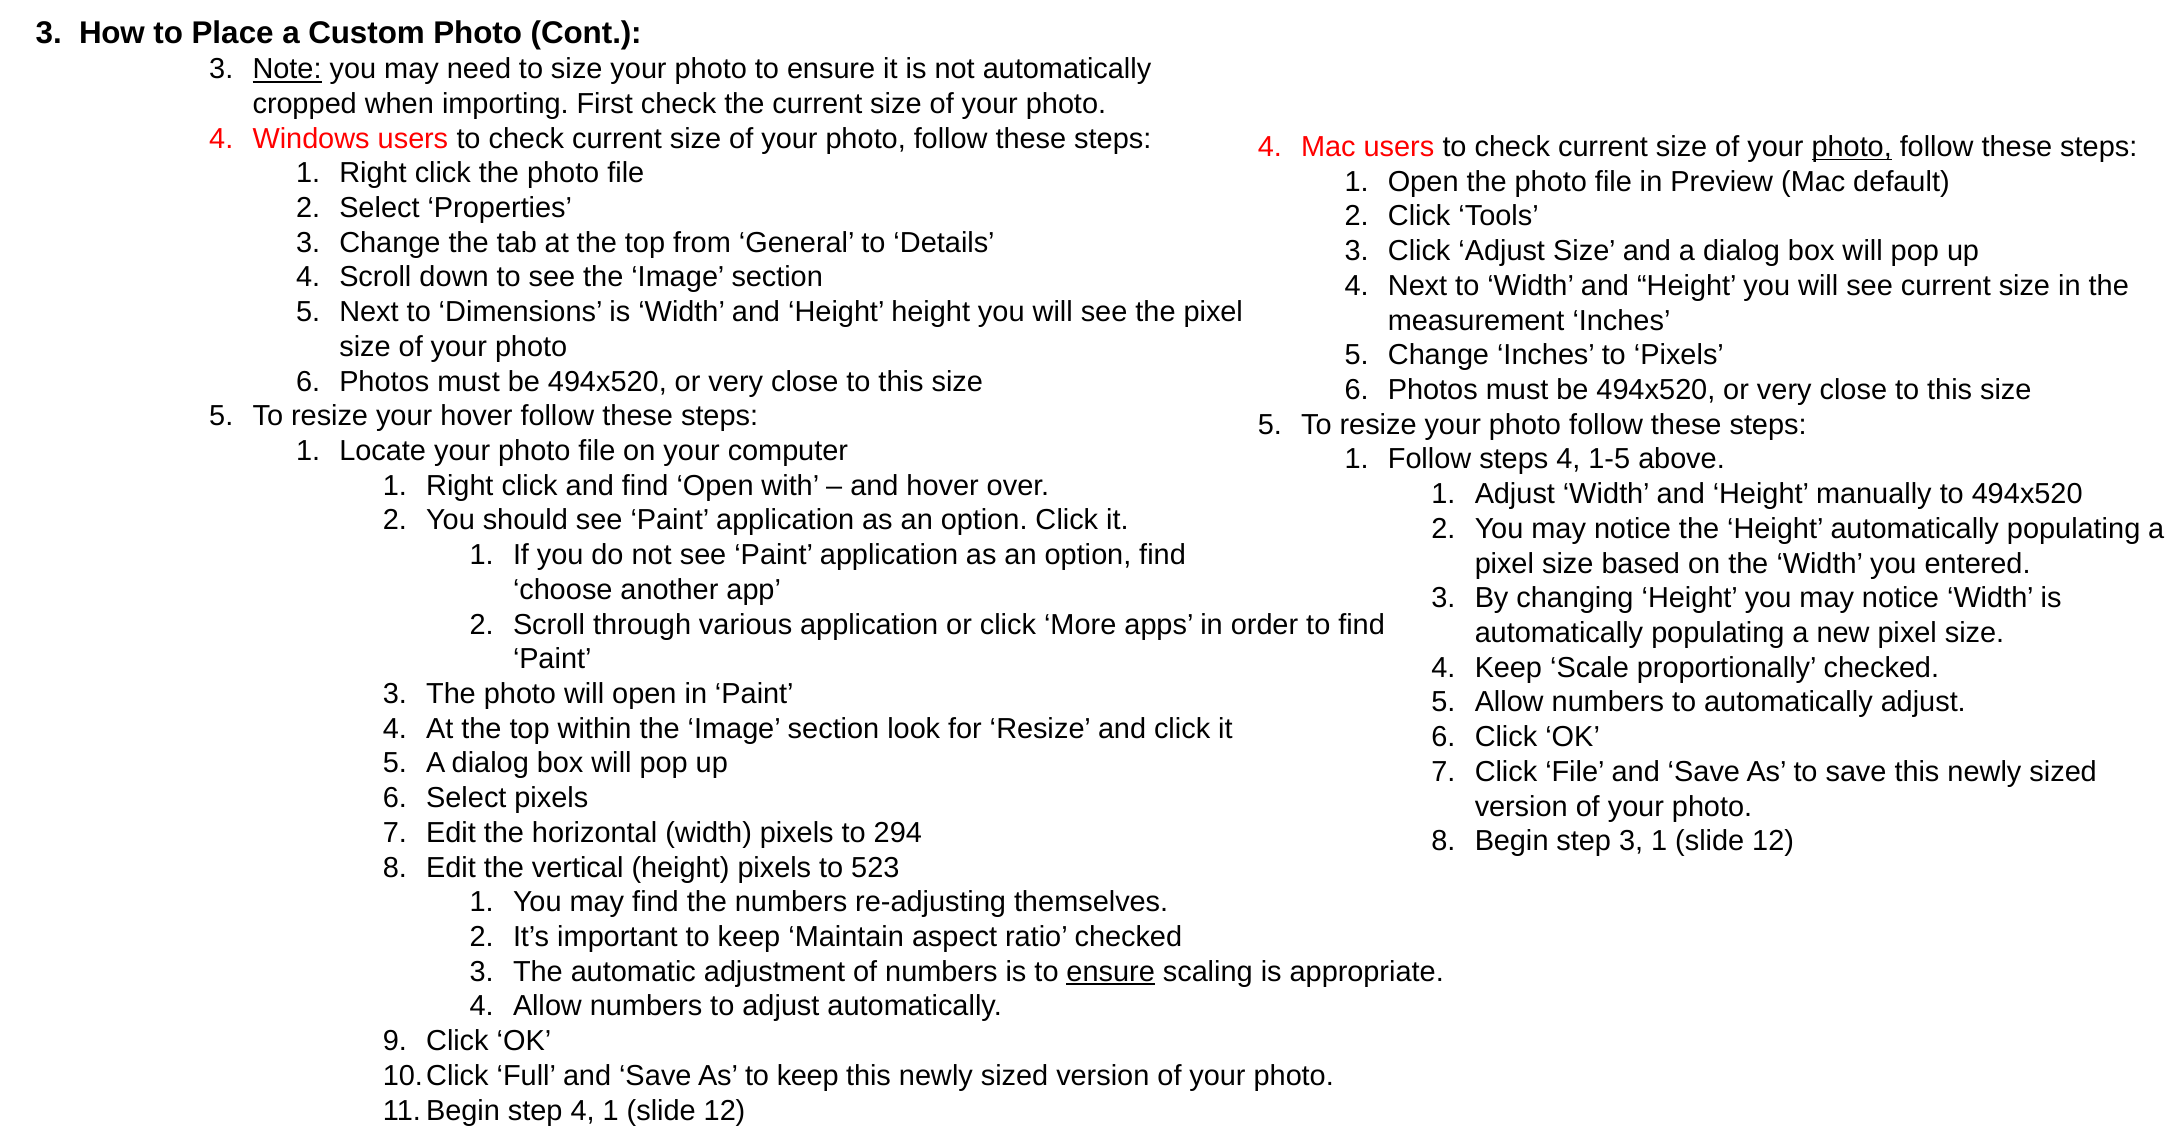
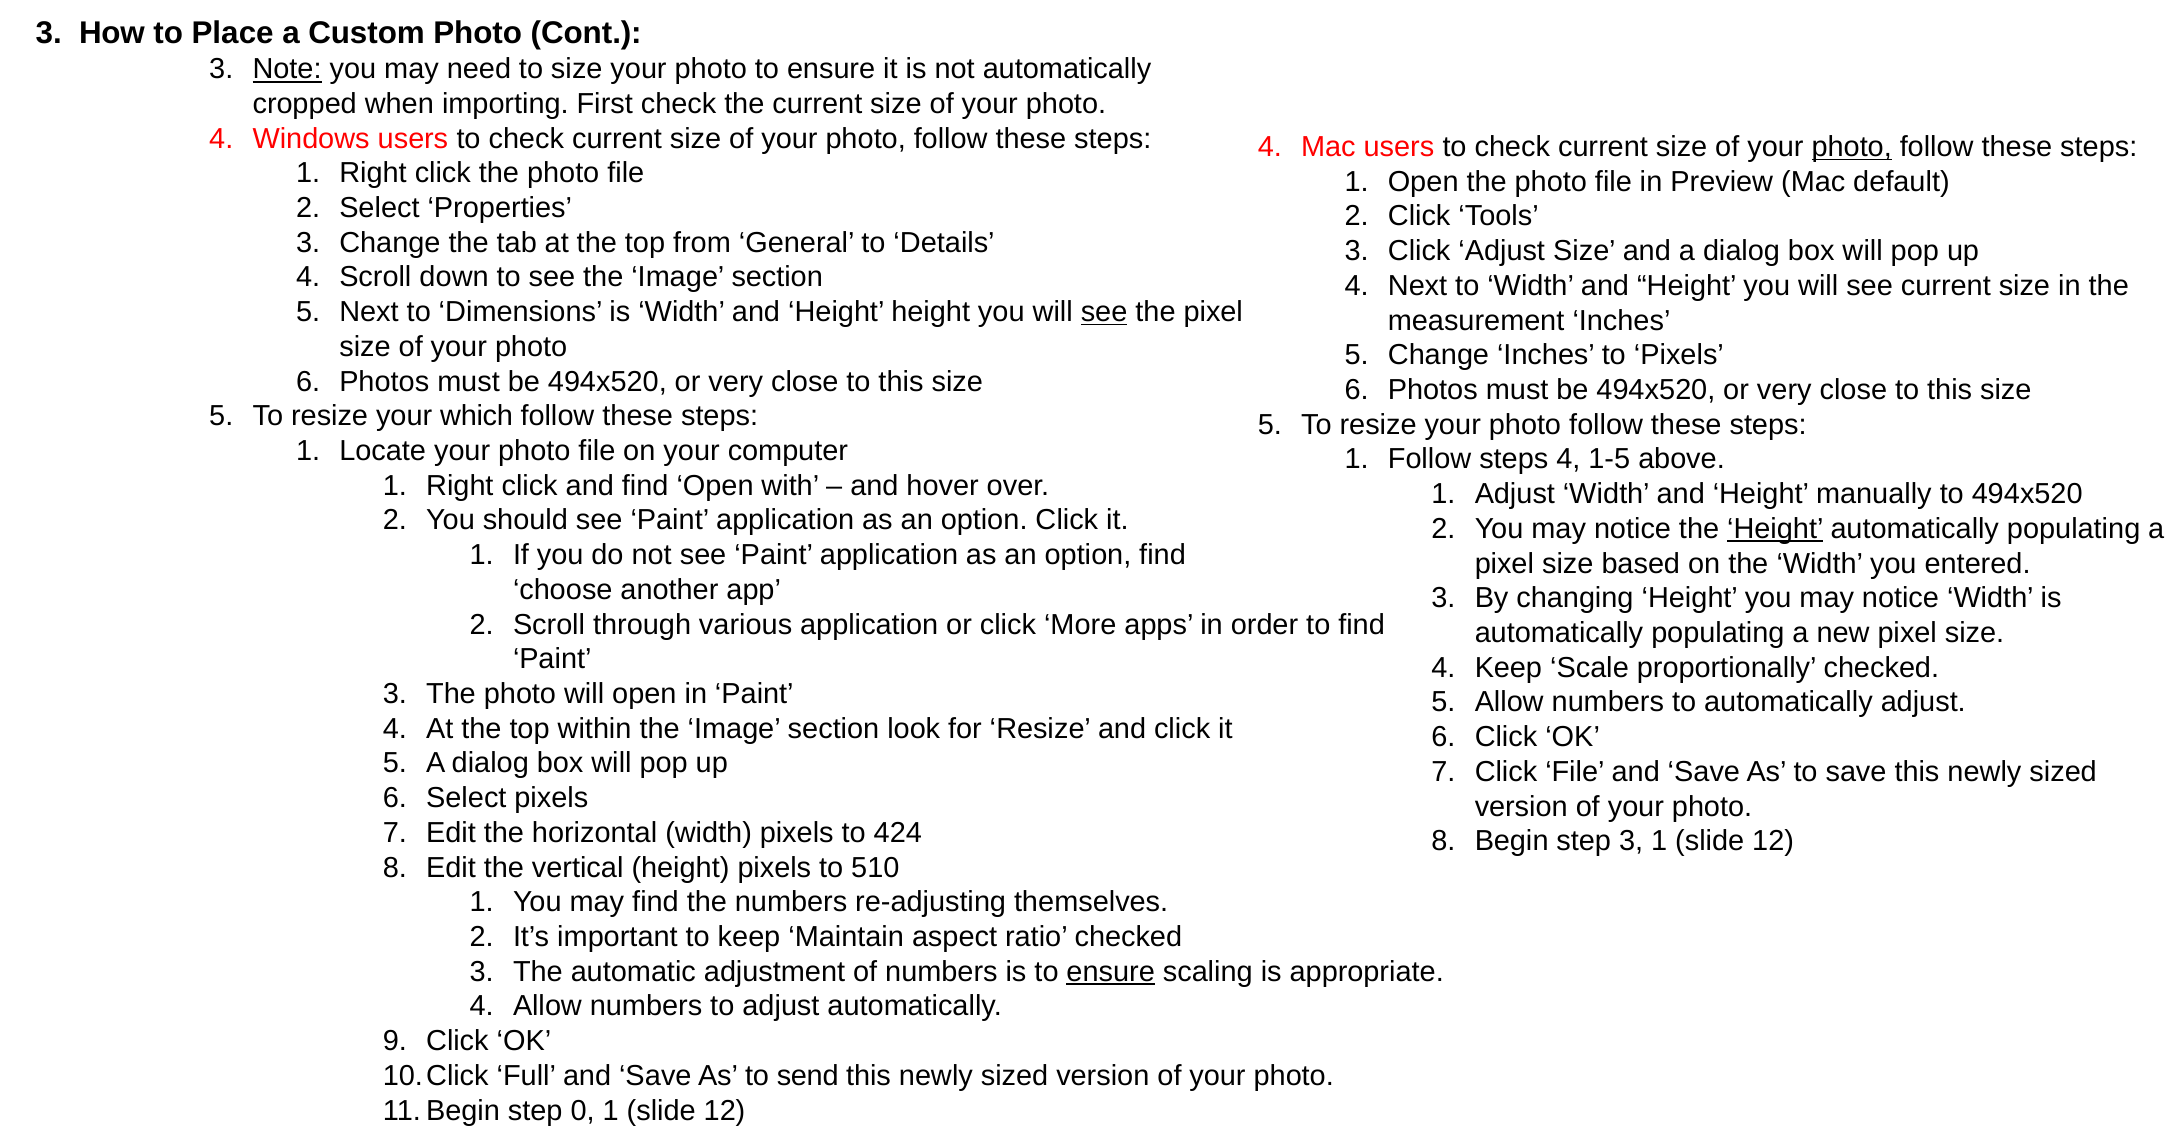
see at (1104, 312) underline: none -> present
your hover: hover -> which
Height at (1775, 529) underline: none -> present
294: 294 -> 424
523: 523 -> 510
As to keep: keep -> send
step 4: 4 -> 0
